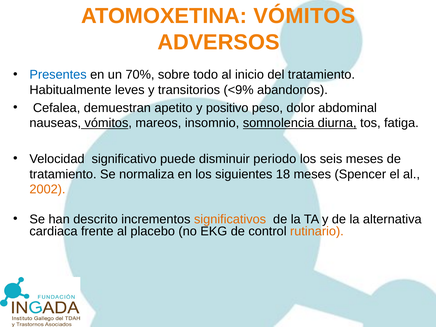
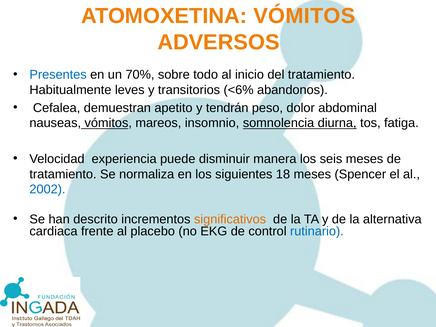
<9%: <9% -> <6%
positivo: positivo -> tendrán
significativo: significativo -> experiencia
periodo: periodo -> manera
2002 colour: orange -> blue
rutinario colour: orange -> blue
